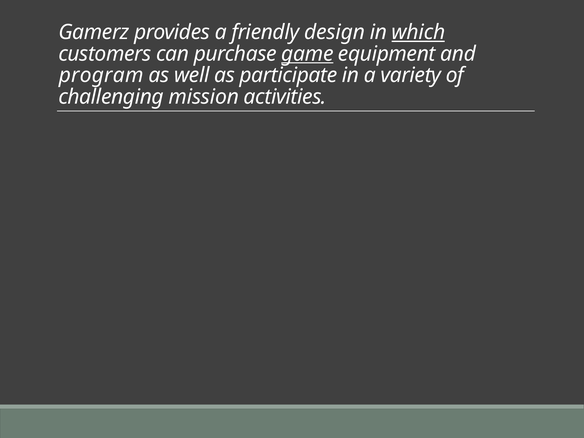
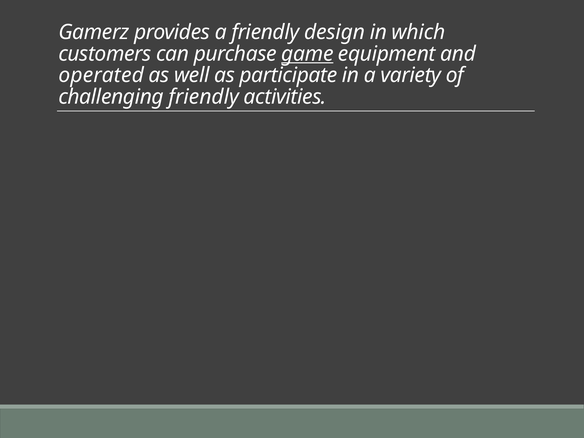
which underline: present -> none
program: program -> operated
challenging mission: mission -> friendly
